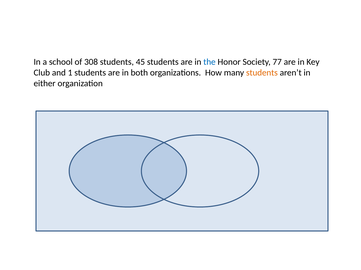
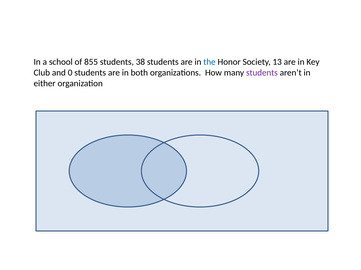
308: 308 -> 855
45: 45 -> 38
77: 77 -> 13
1: 1 -> 0
students at (262, 73) colour: orange -> purple
